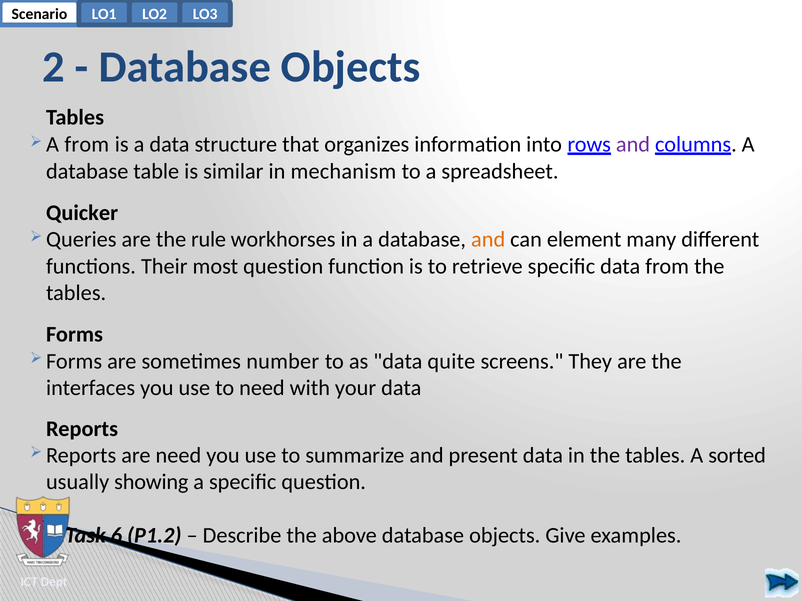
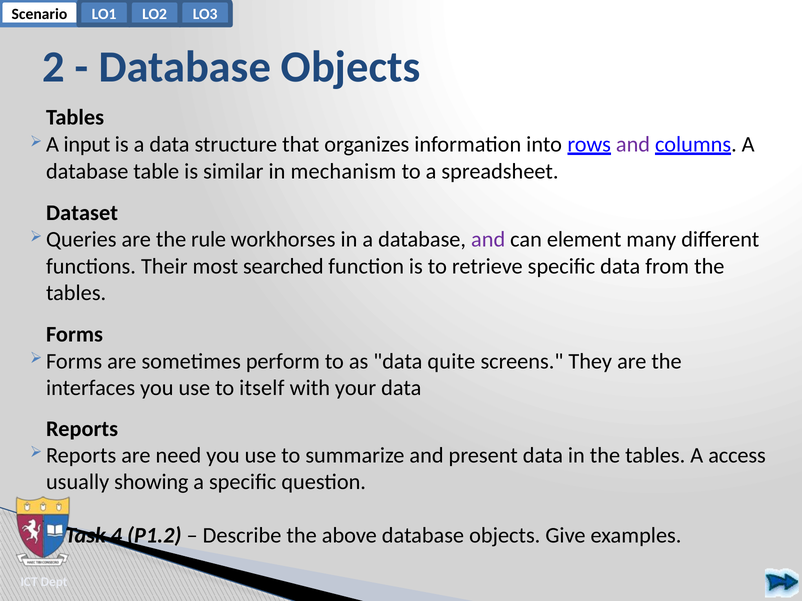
from at (87, 144): from -> input
Quicker: Quicker -> Dataset
and at (488, 240) colour: orange -> purple
most question: question -> searched
number: number -> perform
to need: need -> itself
sorted: sorted -> access
6: 6 -> 4
